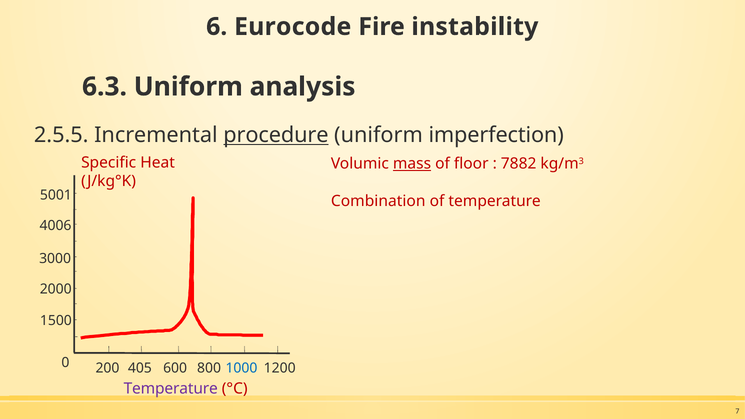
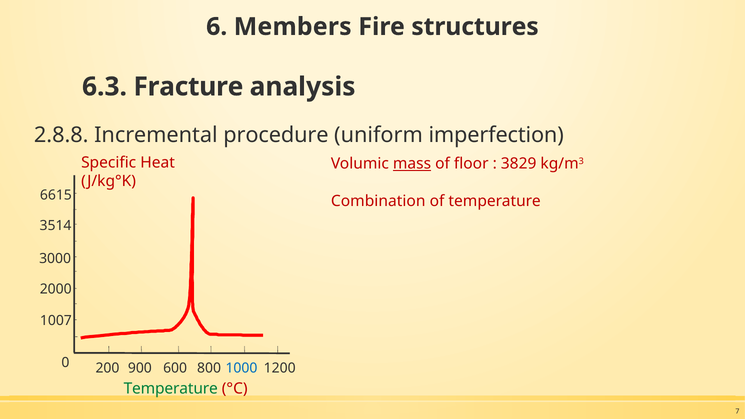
Eurocode: Eurocode -> Members
instability: instability -> structures
6.3 Uniform: Uniform -> Fracture
2.5.5: 2.5.5 -> 2.8.8
procedure underline: present -> none
7882: 7882 -> 3829
5001: 5001 -> 6615
4006: 4006 -> 3514
1500: 1500 -> 1007
405: 405 -> 900
Temperature at (171, 389) colour: purple -> green
